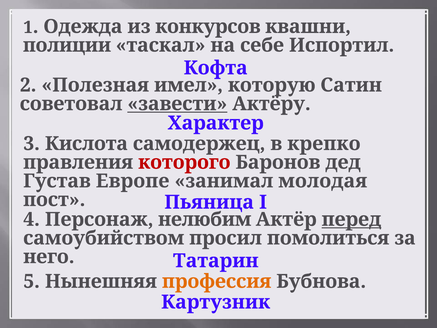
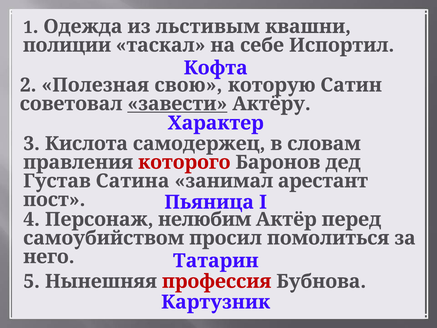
конкурсов: конкурсов -> льстивым
имел: имел -> свою
крепко: крепко -> словам
Европе: Европе -> Сатина
молодая: молодая -> арестант
перед underline: present -> none
профессия colour: orange -> red
